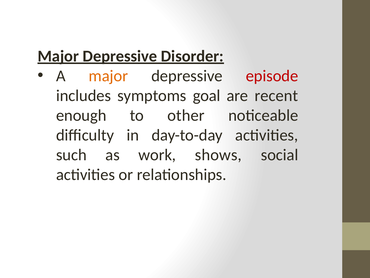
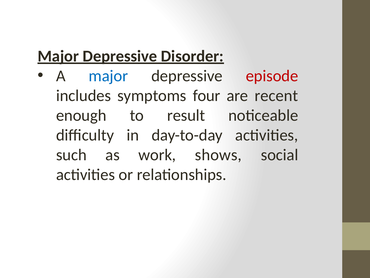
major at (108, 76) colour: orange -> blue
goal: goal -> four
other: other -> result
